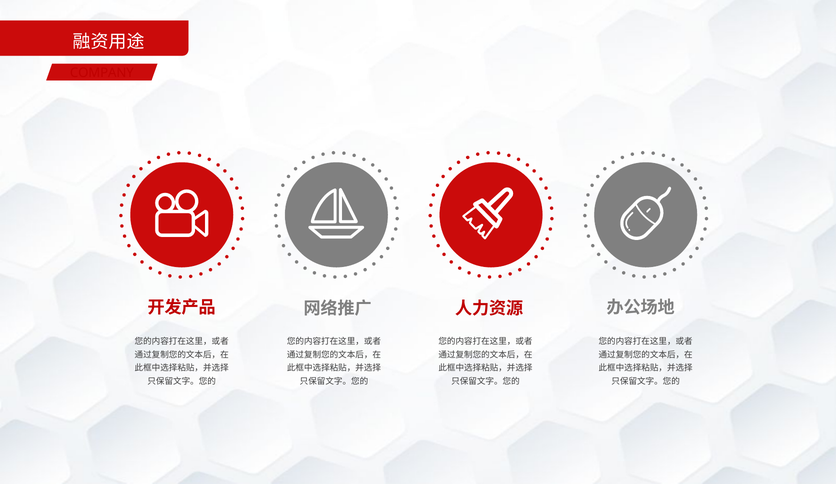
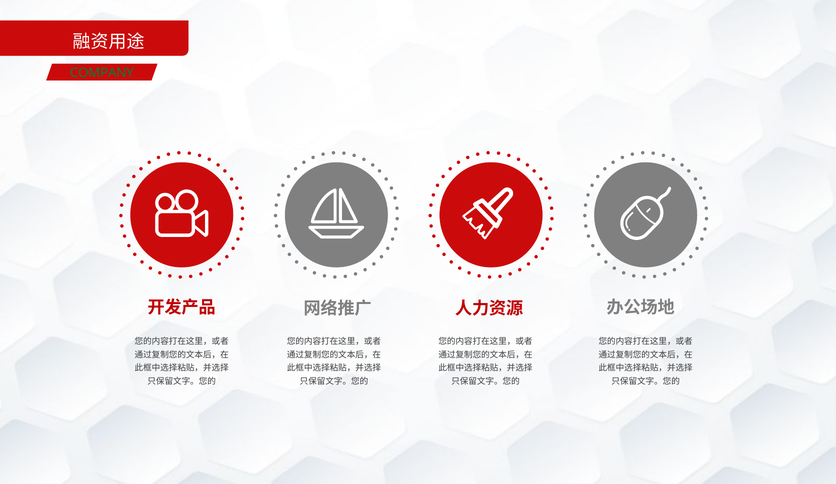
COMPANY colour: red -> green
